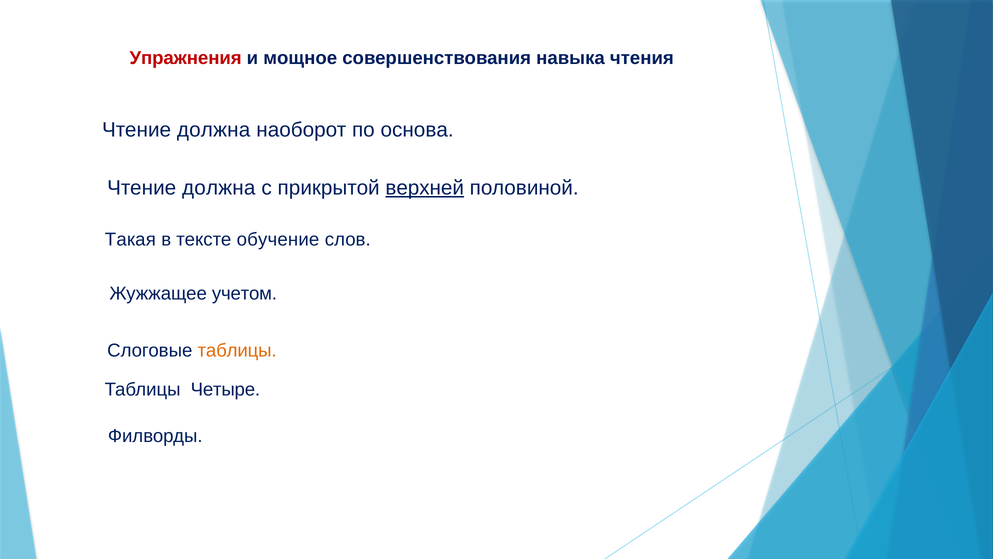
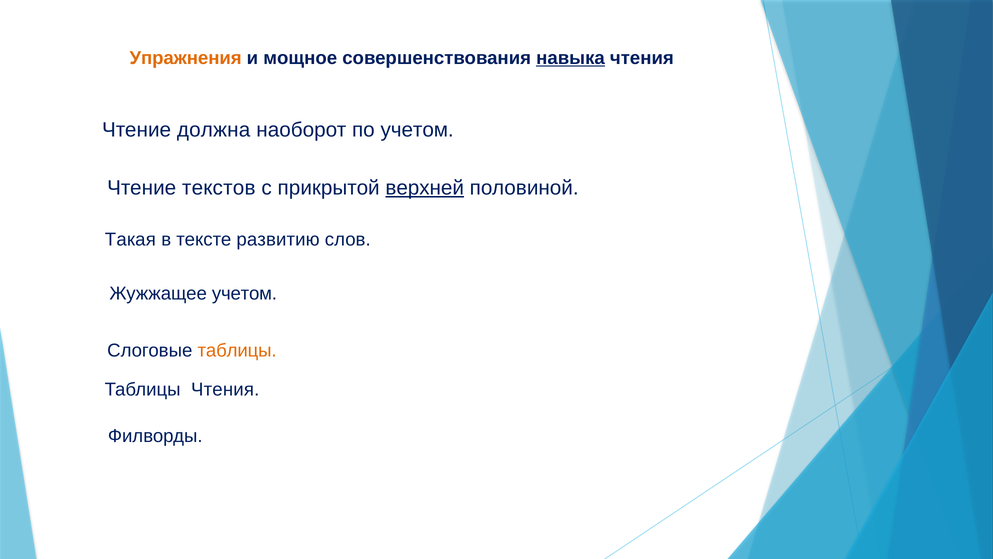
Упражнения colour: red -> orange
навыка underline: none -> present
по основа: основа -> учетом
должна at (219, 188): должна -> текстов
обучение: обучение -> развитию
Таблицы Четыре: Четыре -> Чтения
